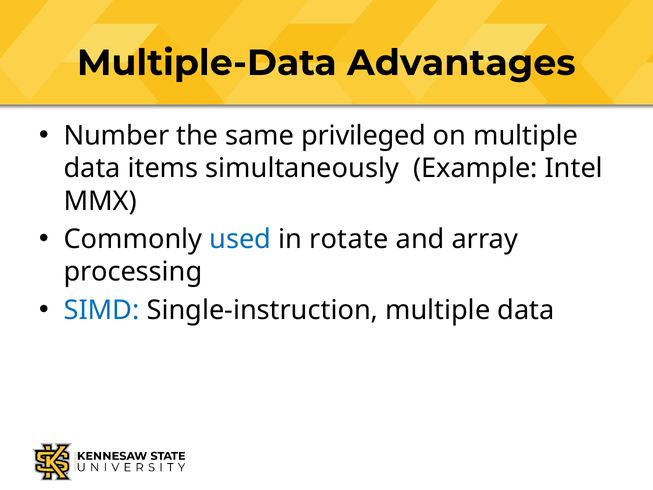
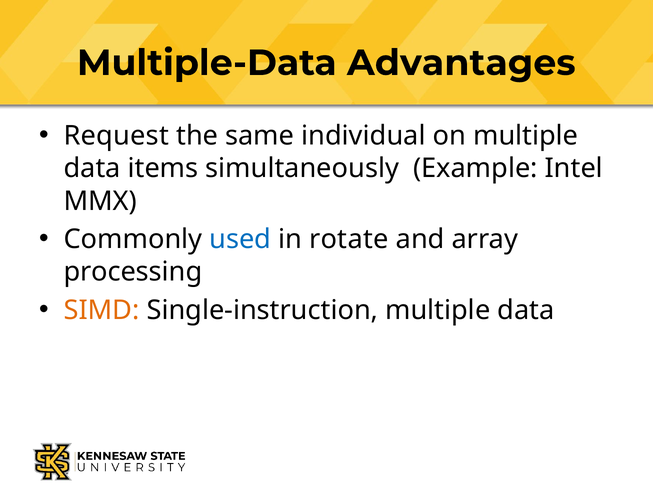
Number: Number -> Request
privileged: privileged -> individual
SIMD colour: blue -> orange
